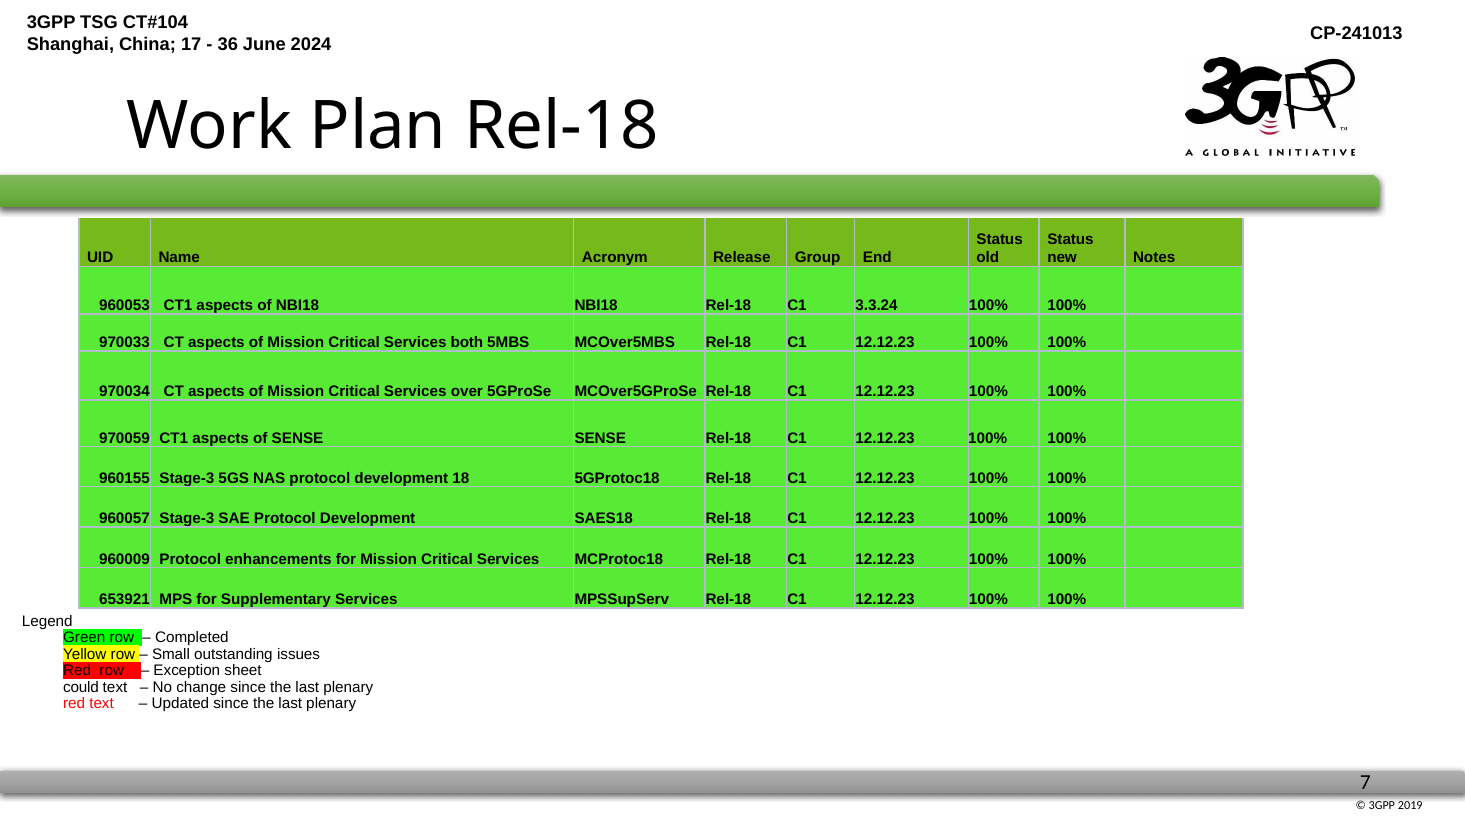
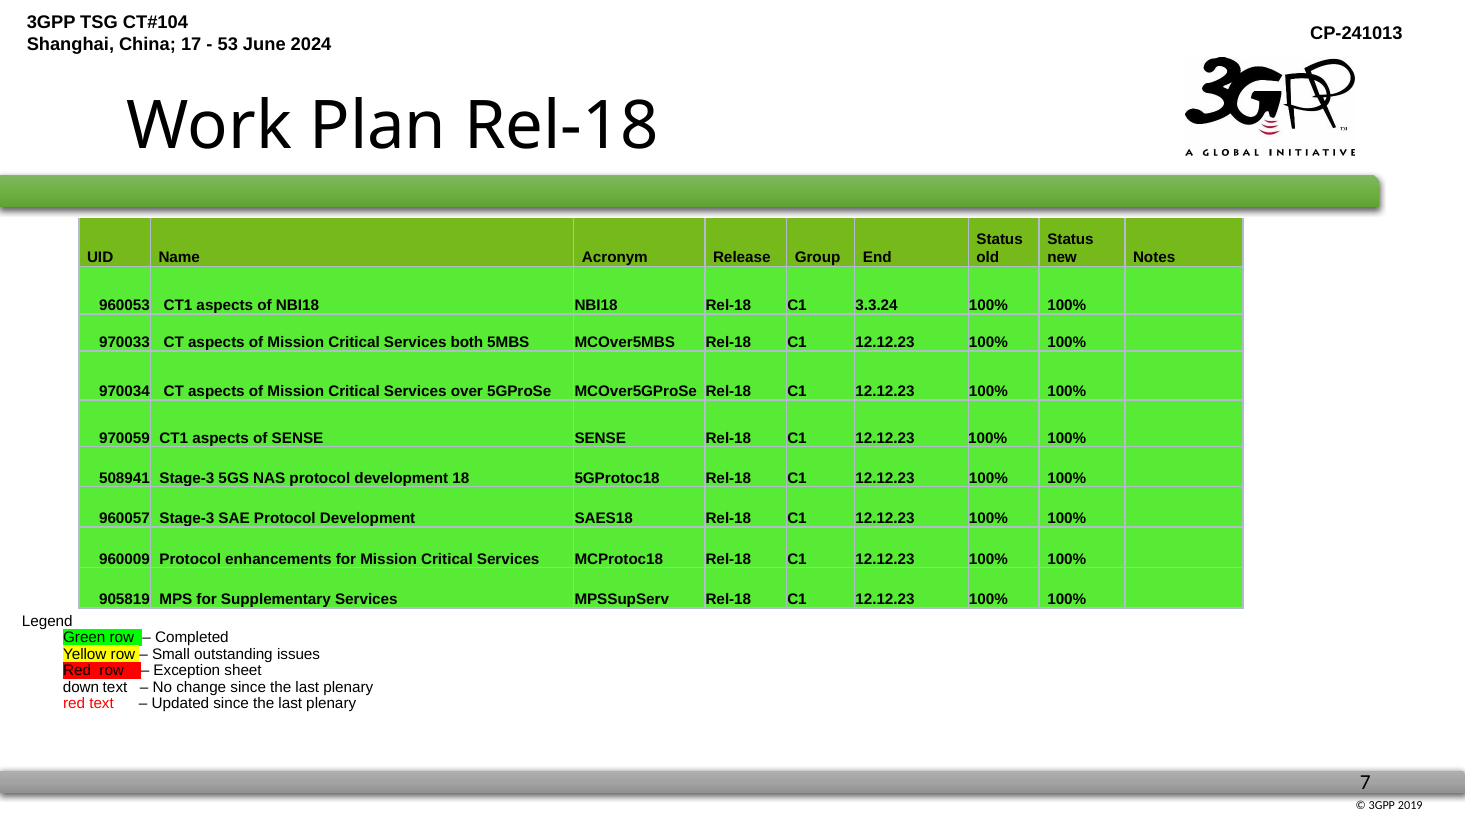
36: 36 -> 53
960155: 960155 -> 508941
653921: 653921 -> 905819
could: could -> down
